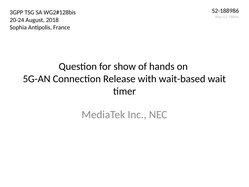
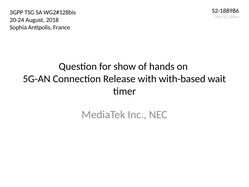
wait-based: wait-based -> with-based
